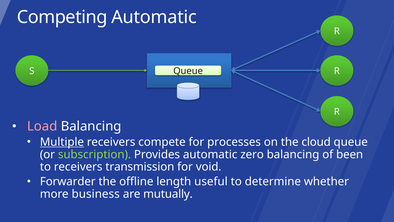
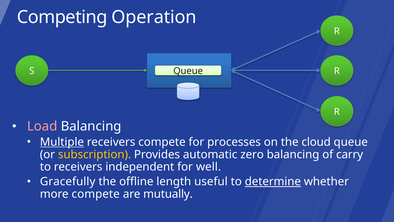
Competing Automatic: Automatic -> Operation
subscription colour: light green -> yellow
been: been -> carry
transmission: transmission -> independent
void: void -> well
Forwarder: Forwarder -> Gracefully
determine underline: none -> present
more business: business -> compete
